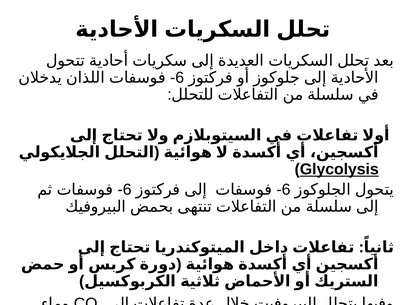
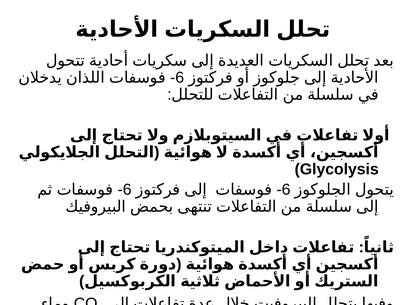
Glycolysis underline: present -> none
